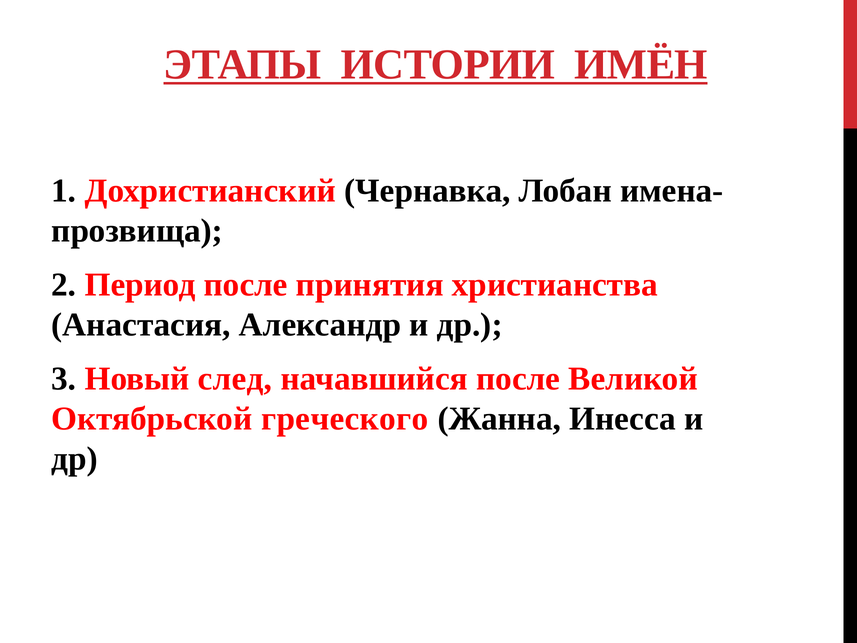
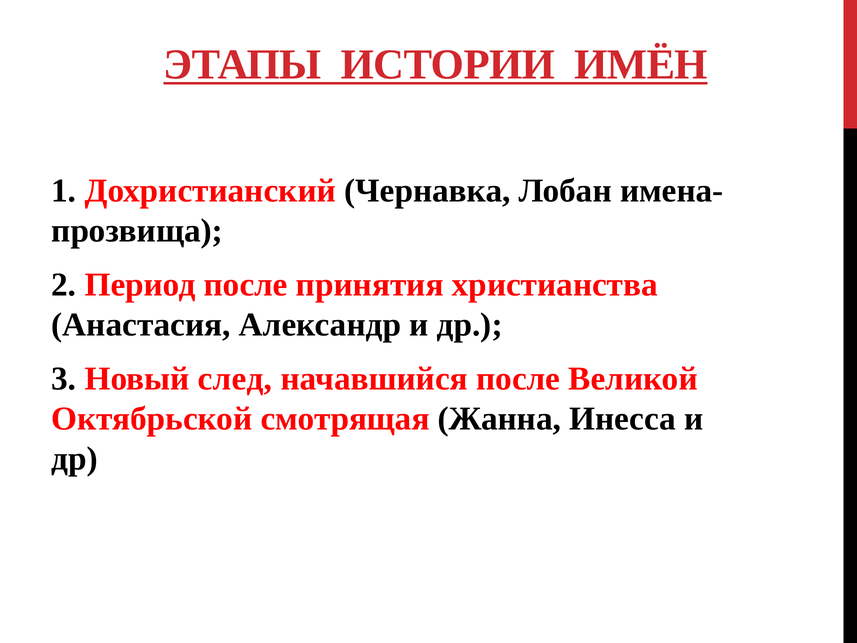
греческого: греческого -> смотрящая
